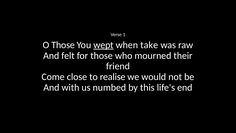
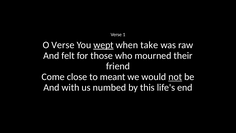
O Those: Those -> Verse
realise: realise -> meant
not underline: none -> present
